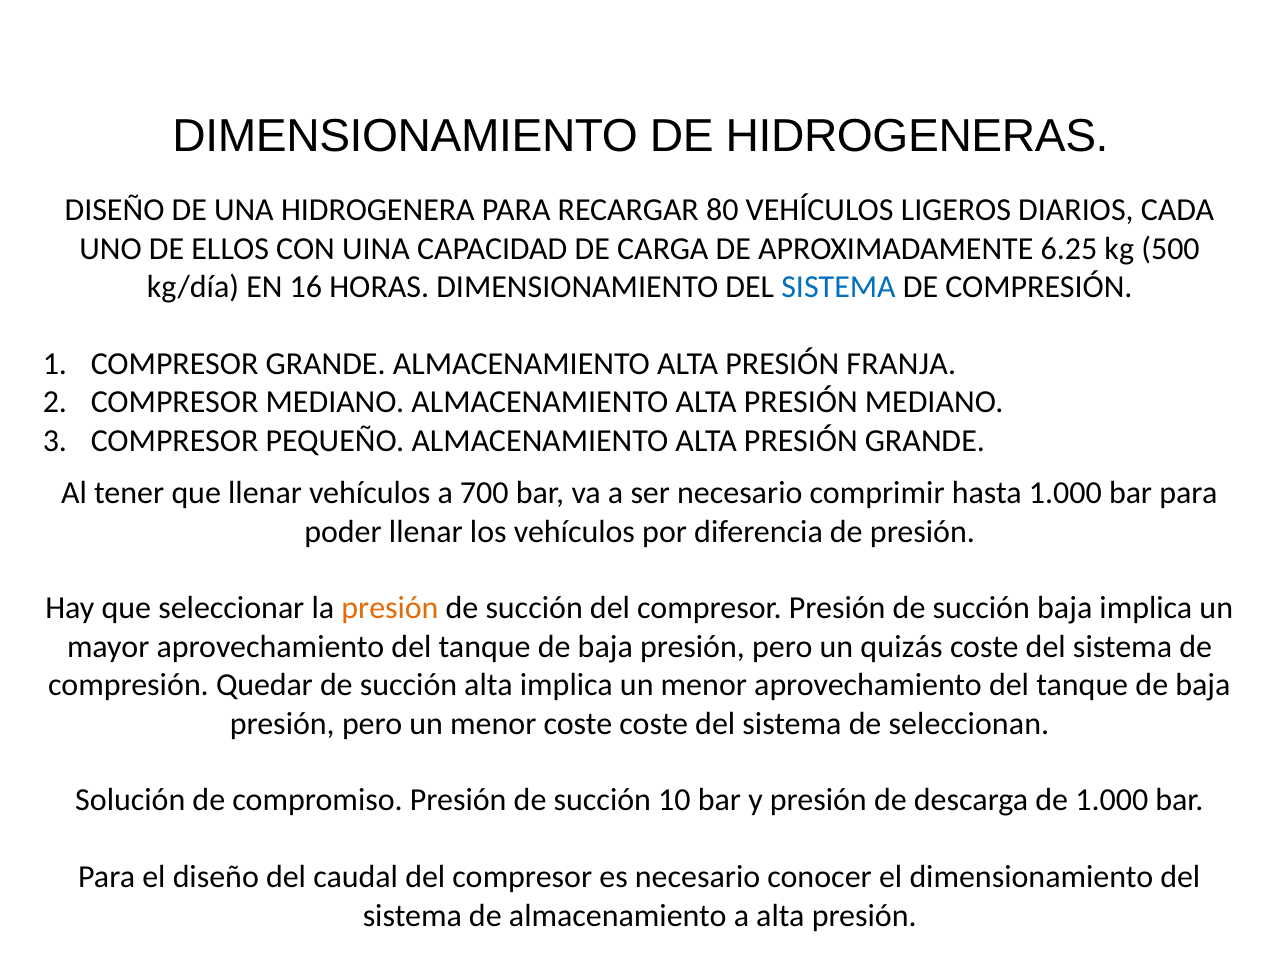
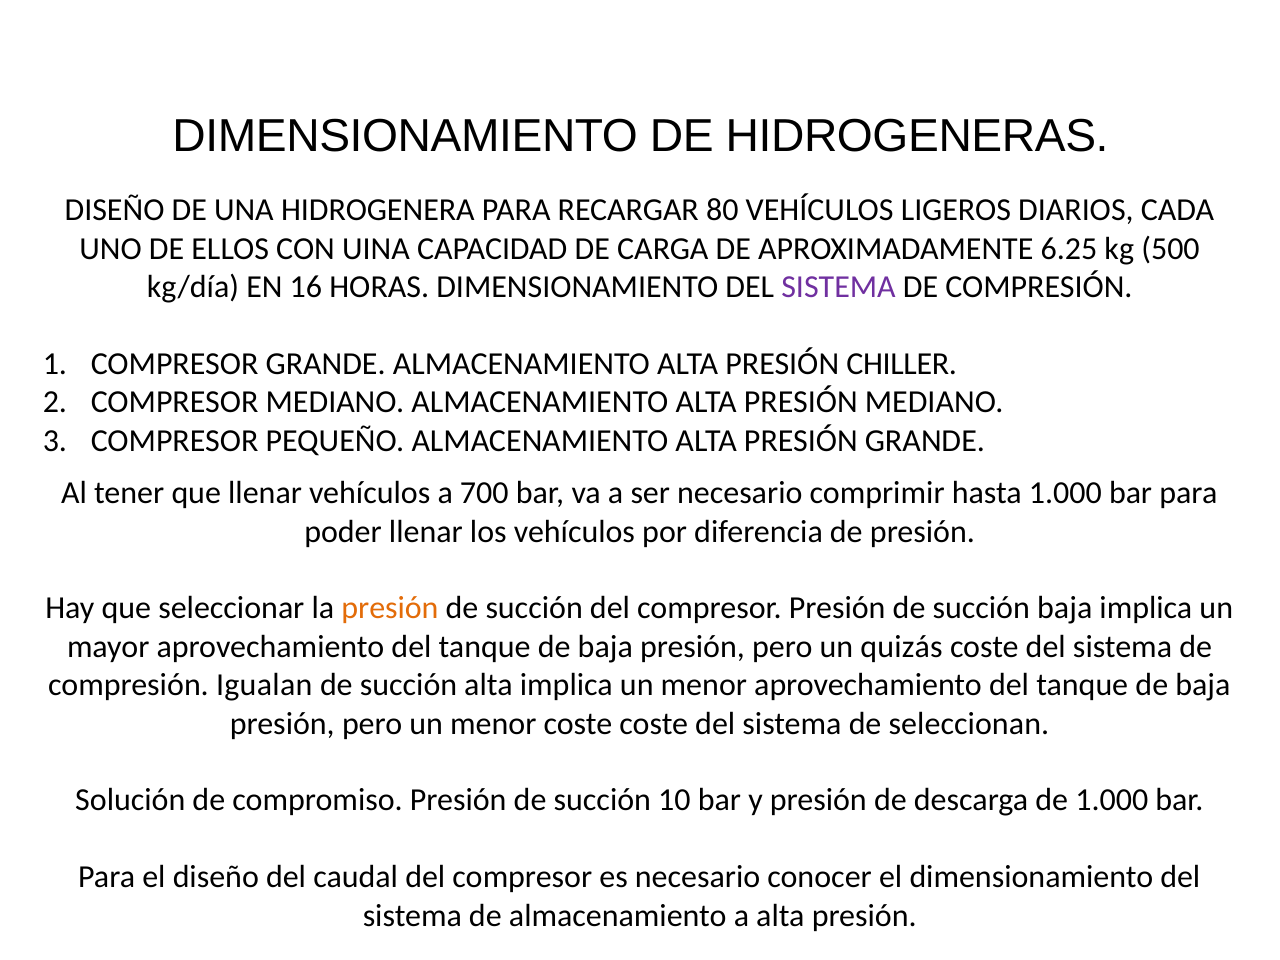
SISTEMA at (839, 287) colour: blue -> purple
FRANJA: FRANJA -> CHILLER
Quedar: Quedar -> Igualan
